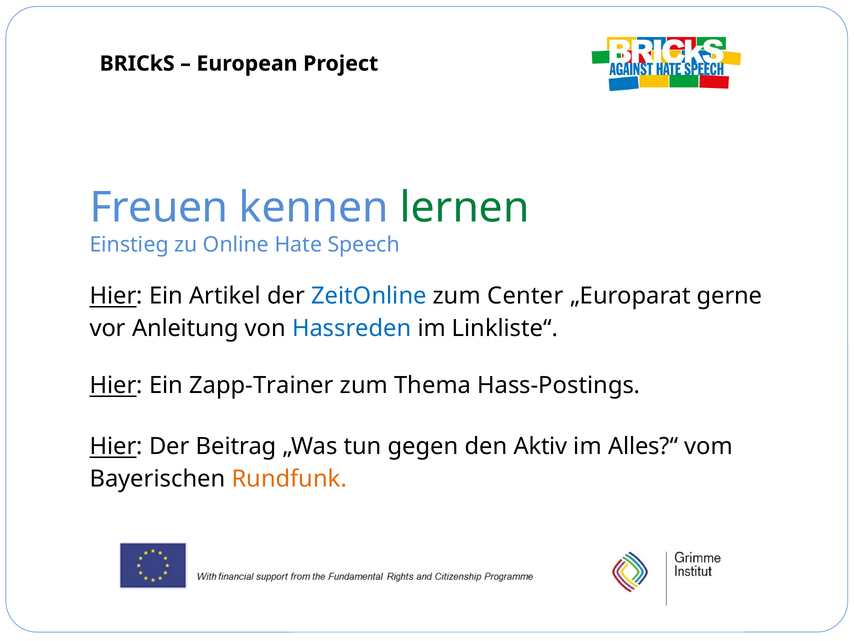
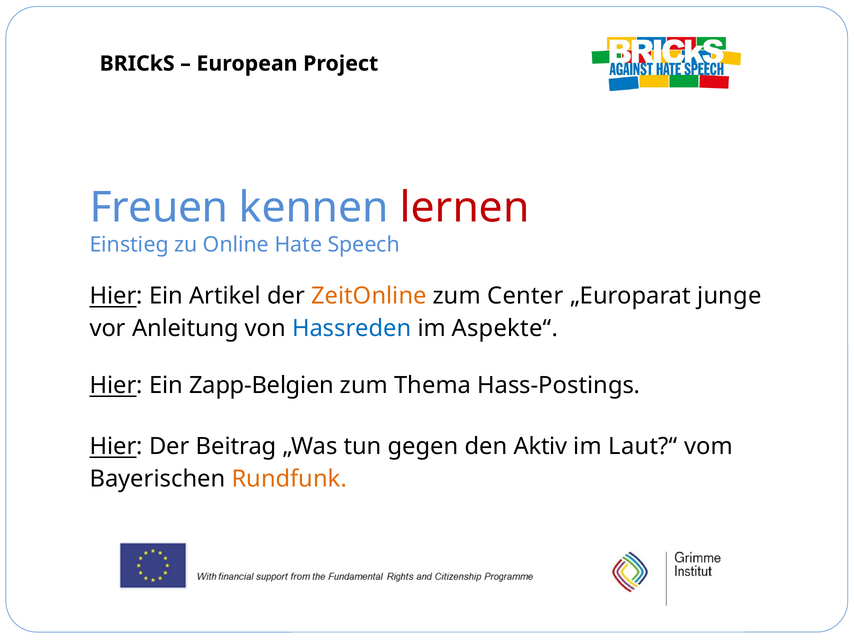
lernen colour: green -> red
ZeitOnline colour: blue -> orange
gerne: gerne -> junge
Linkliste“: Linkliste“ -> Aspekte“
Zapp-Trainer: Zapp-Trainer -> Zapp-Belgien
Alles?“: Alles?“ -> Laut?“
